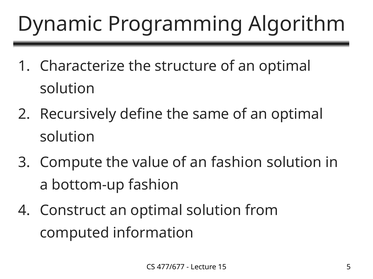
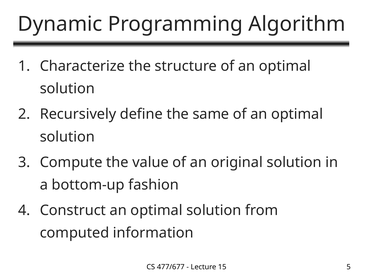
an fashion: fashion -> original
